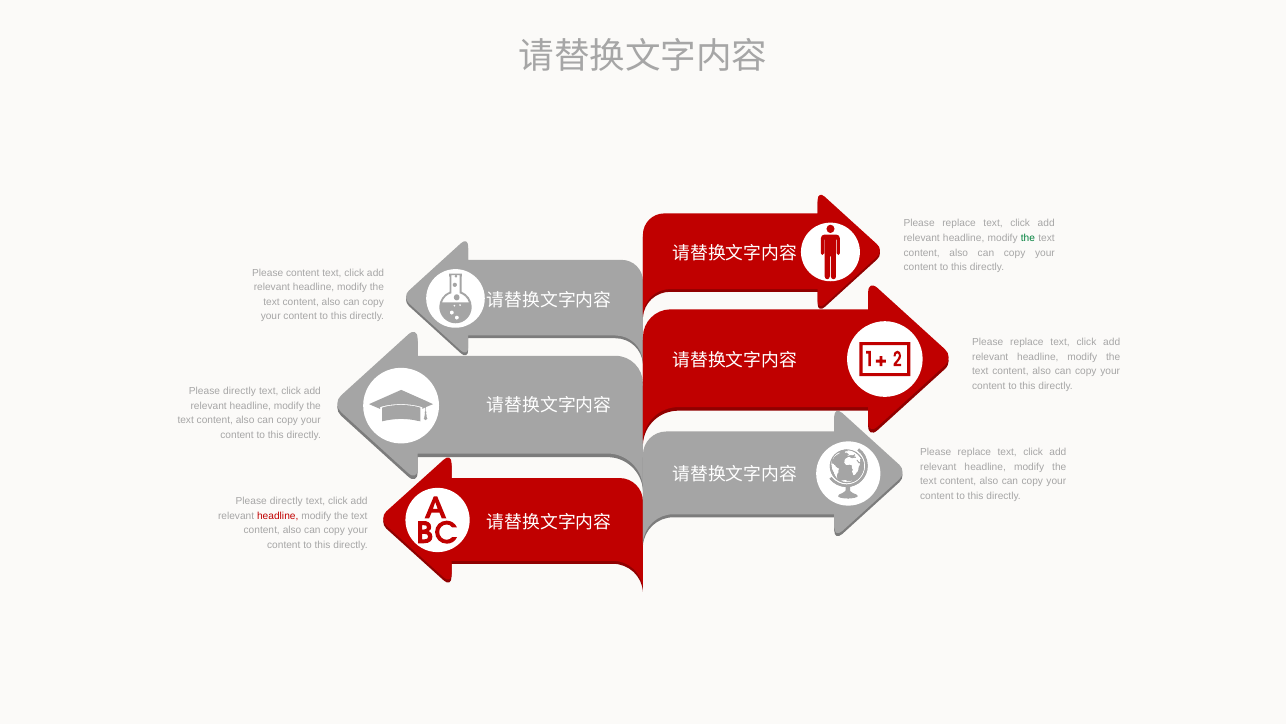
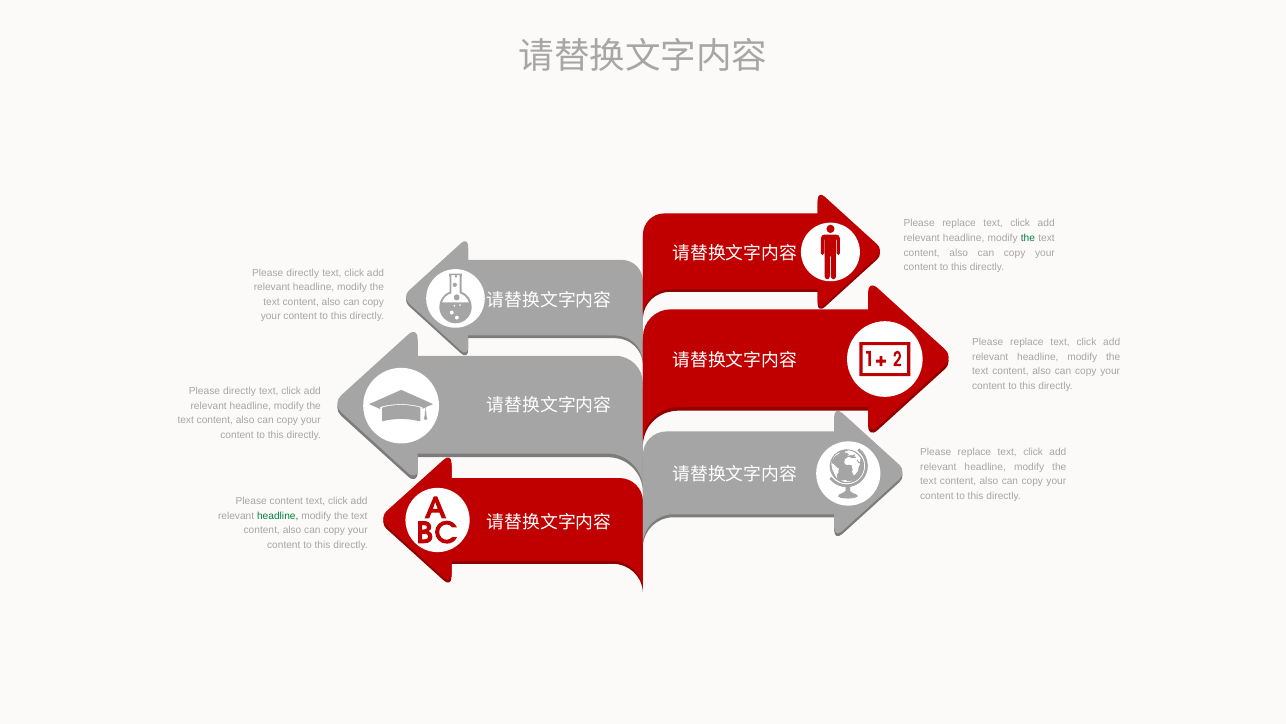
content at (303, 273): content -> directly
directly at (286, 501): directly -> content
headline at (278, 516) colour: red -> green
